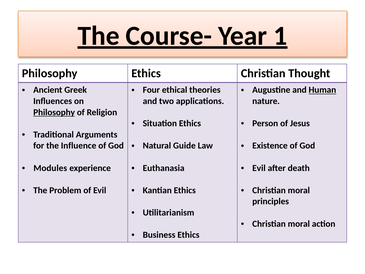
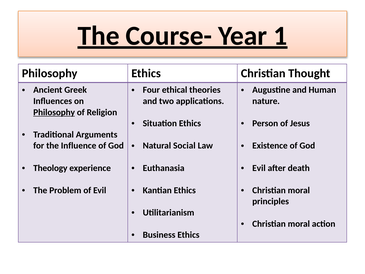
Human underline: present -> none
Guide: Guide -> Social
Modules: Modules -> Theology
